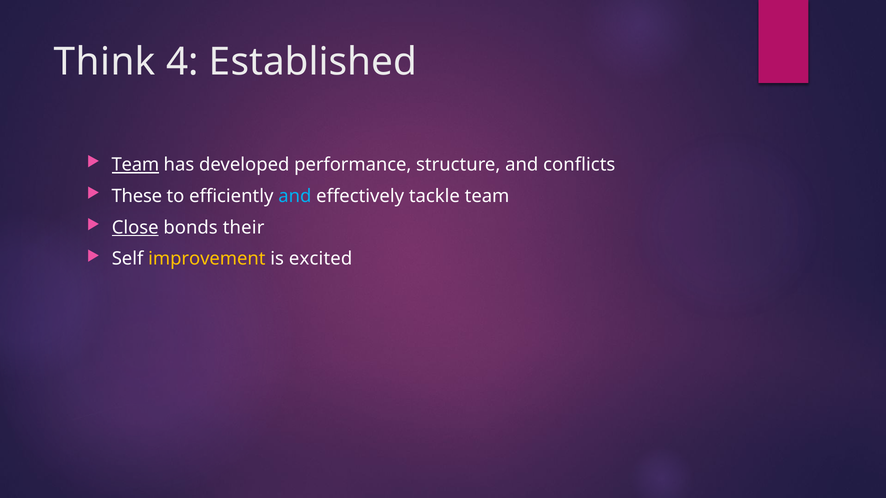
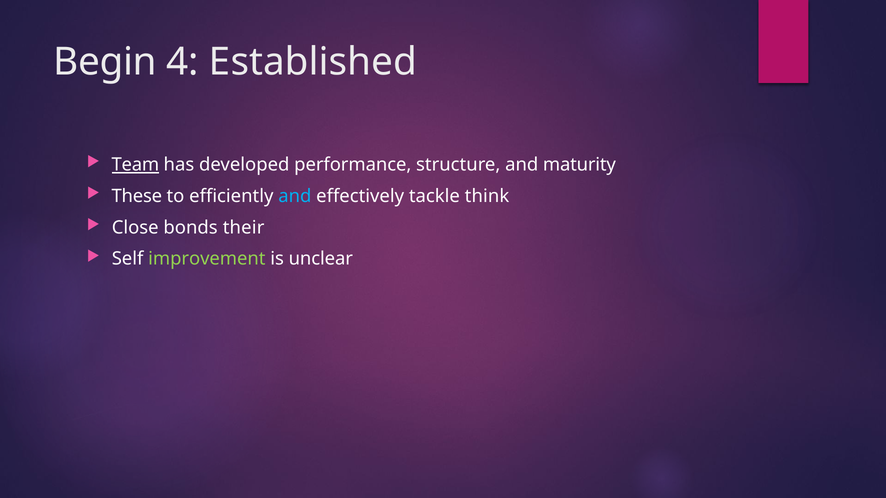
Think: Think -> Begin
conflicts: conflicts -> maturity
tackle team: team -> think
Close underline: present -> none
improvement colour: yellow -> light green
excited: excited -> unclear
